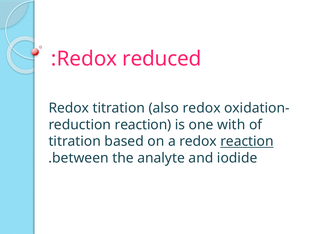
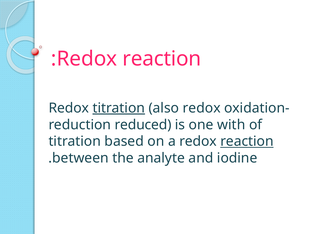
reduced at (162, 59): reduced -> reaction
titration at (119, 108) underline: none -> present
reaction at (143, 125): reaction -> reduced
iodide: iodide -> iodine
